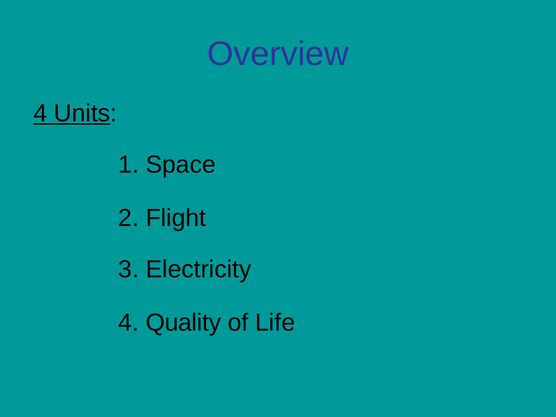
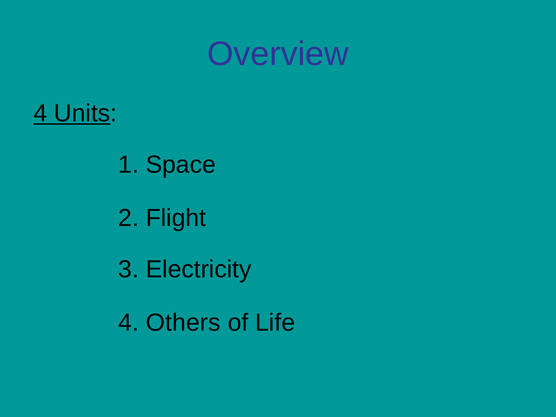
Quality: Quality -> Others
